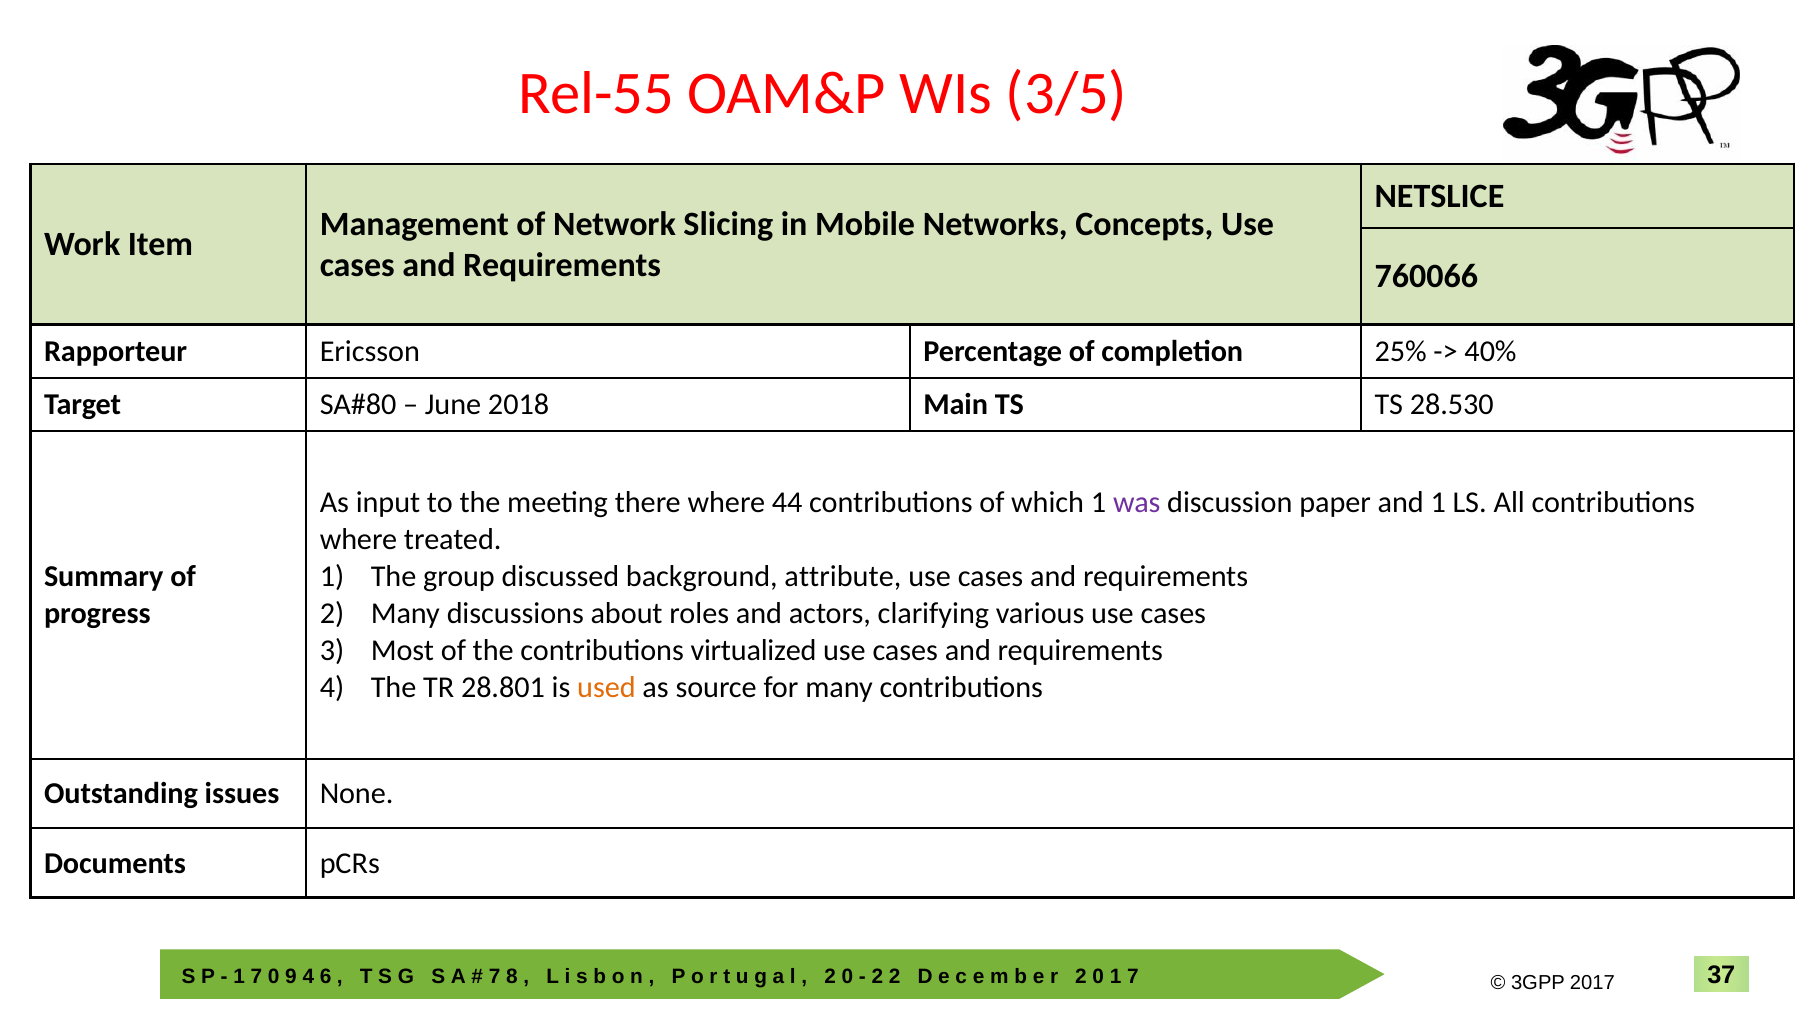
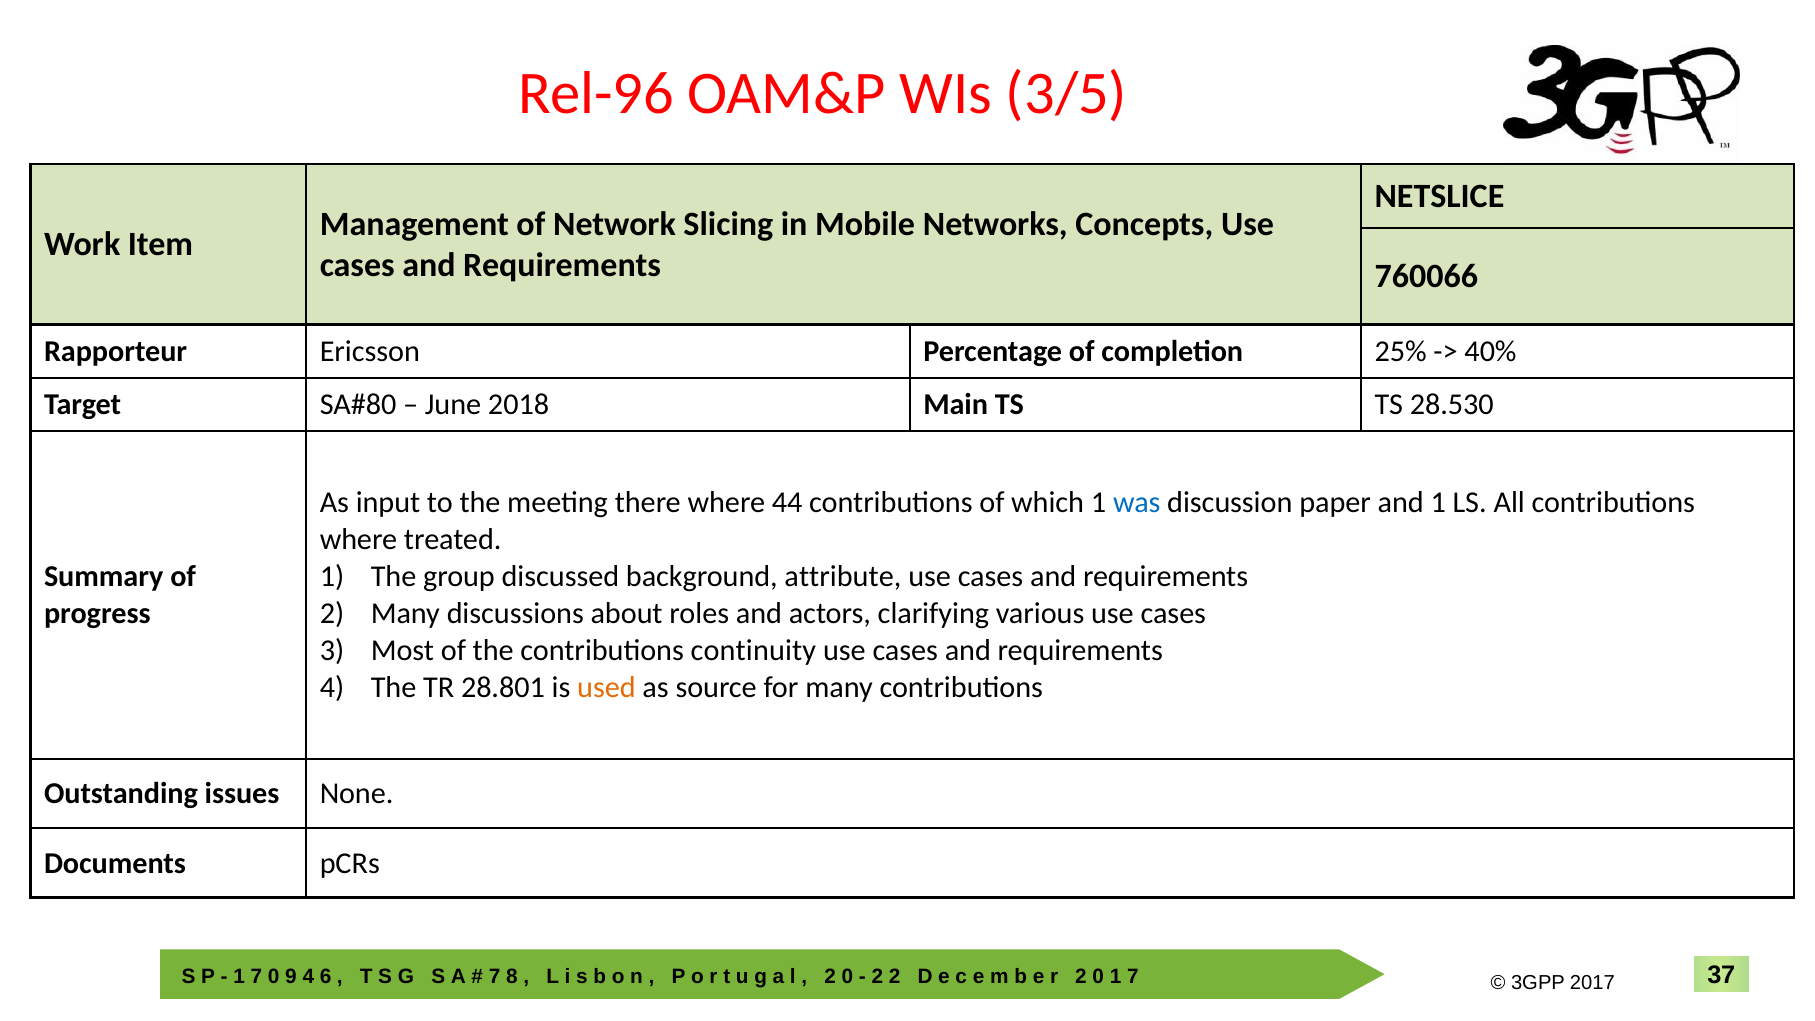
Rel-55: Rel-55 -> Rel-96
was colour: purple -> blue
virtualized: virtualized -> continuity
